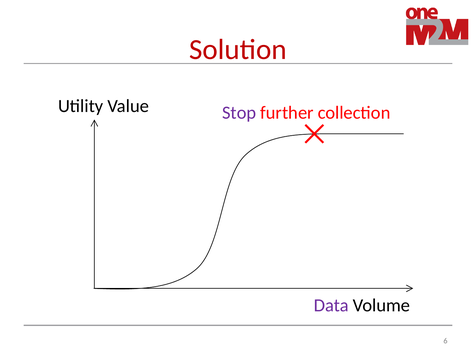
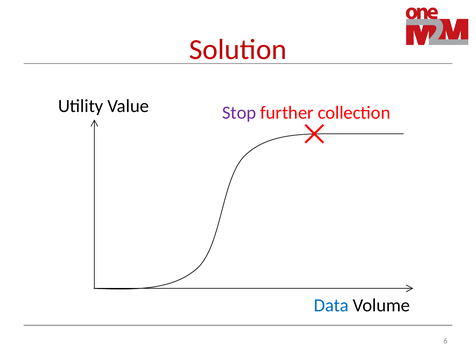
Data colour: purple -> blue
